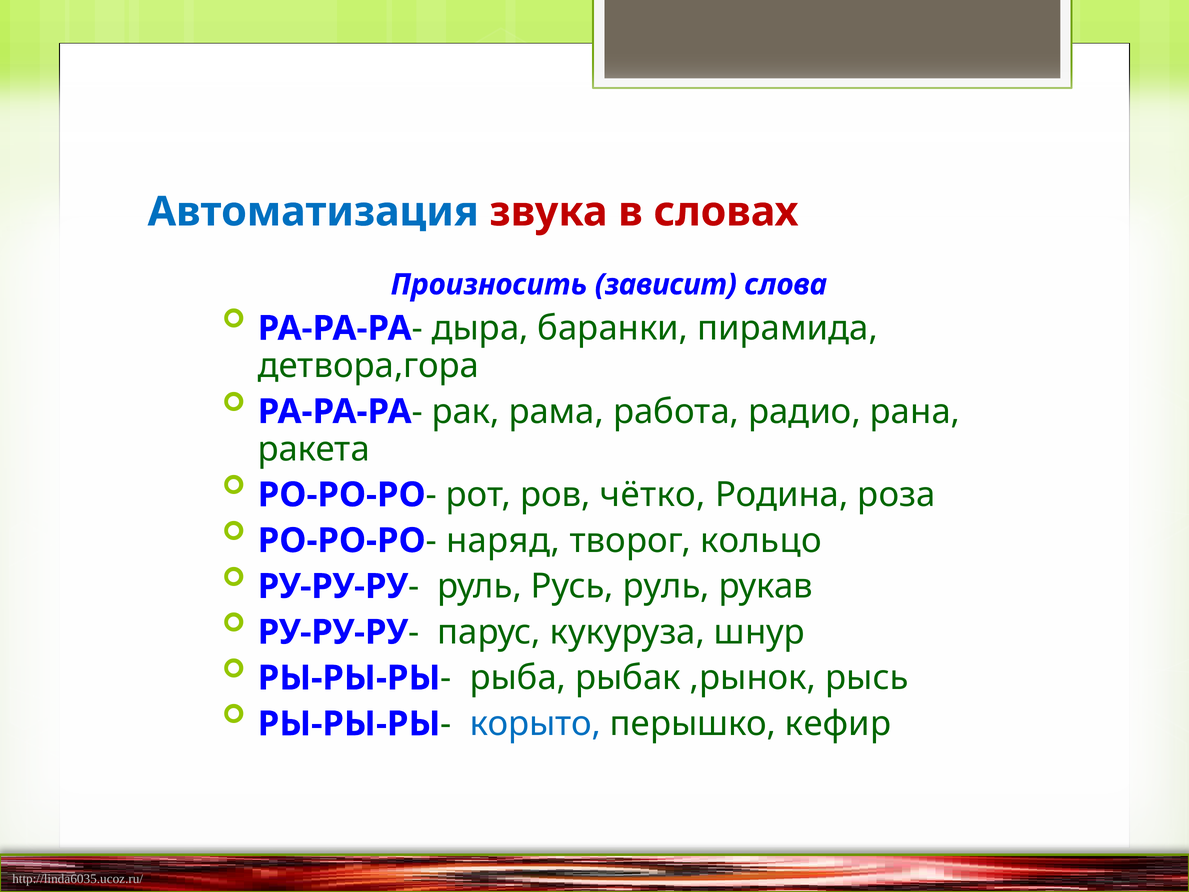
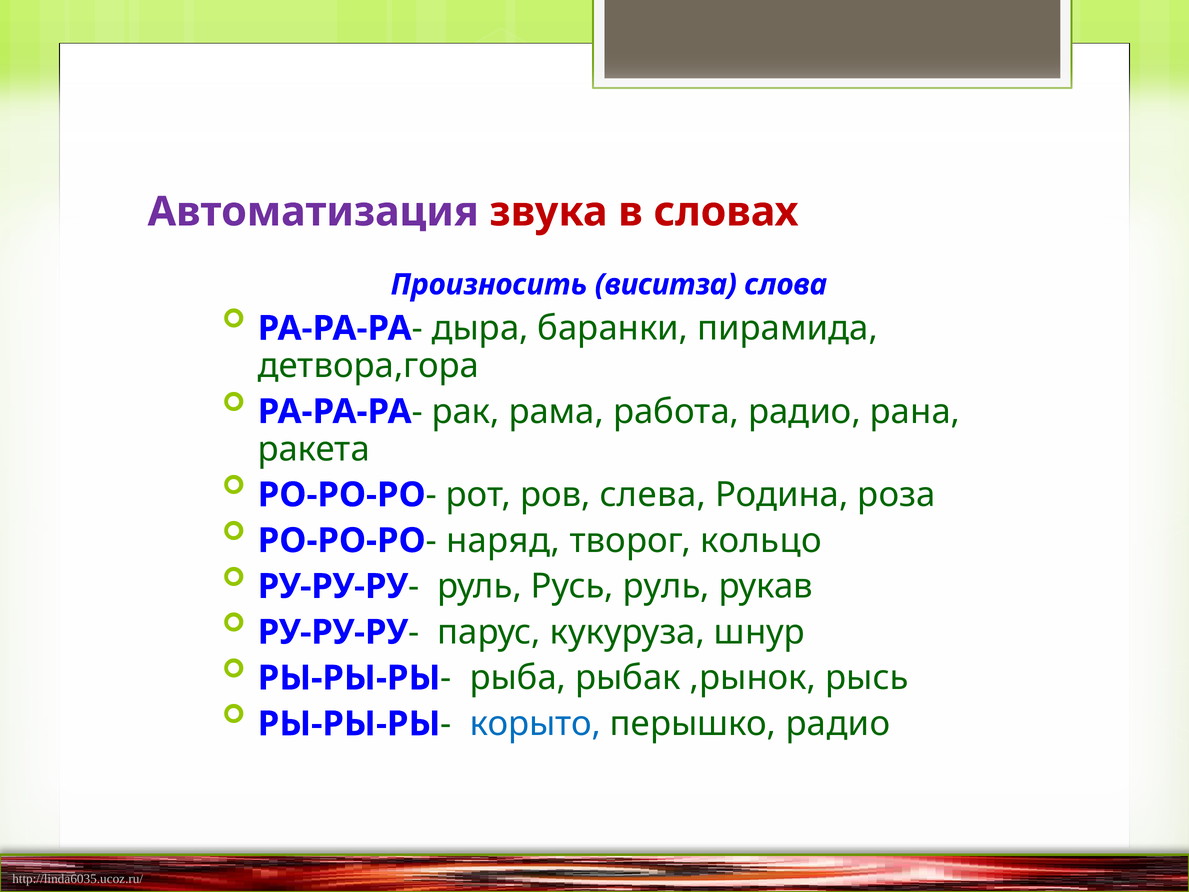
Автоматизация colour: blue -> purple
зависит: зависит -> виситза
чётко: чётко -> слева
перышко кефир: кефир -> радио
